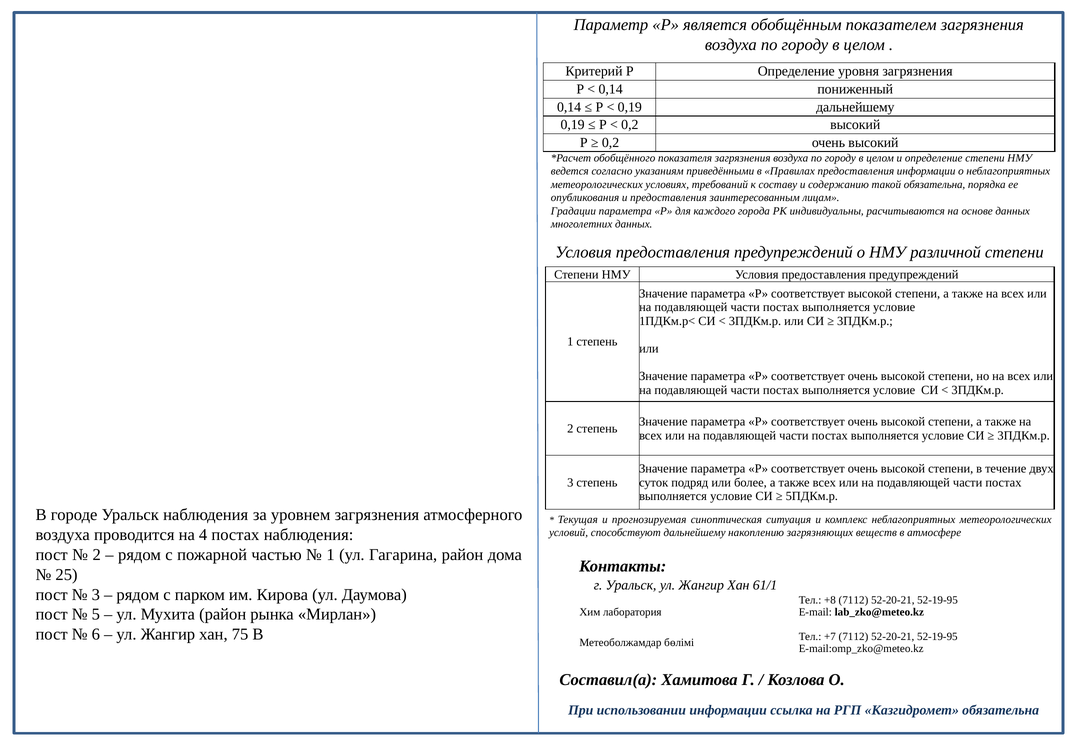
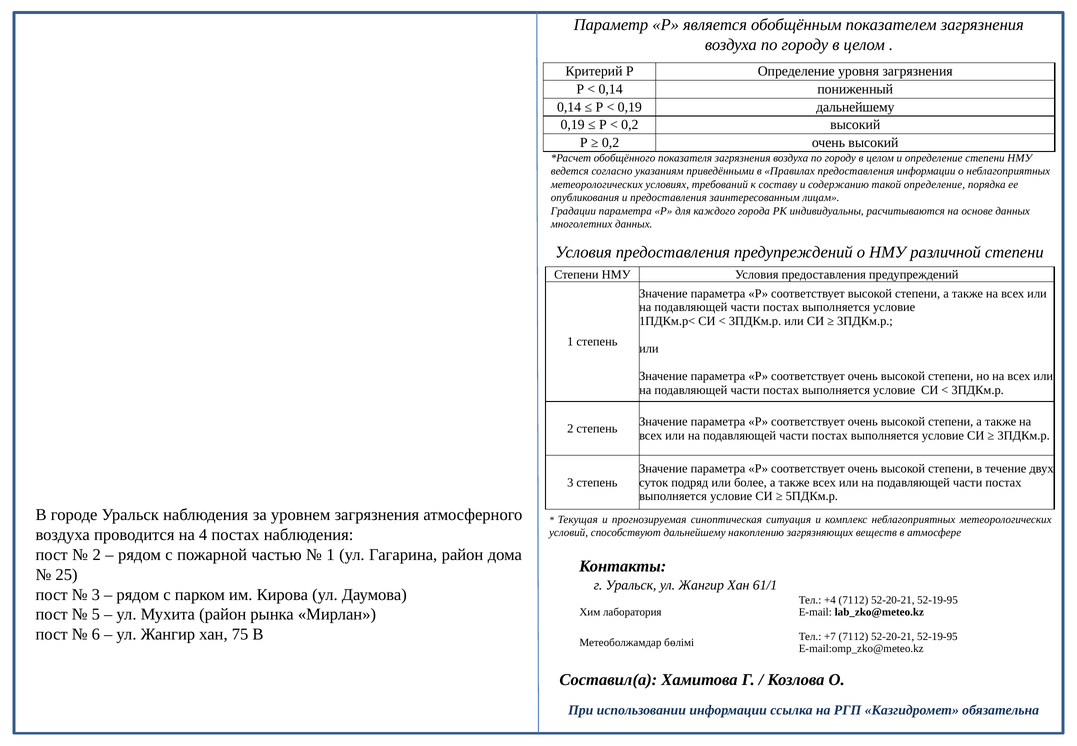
такой обязательна: обязательна -> определение
+8: +8 -> +4
